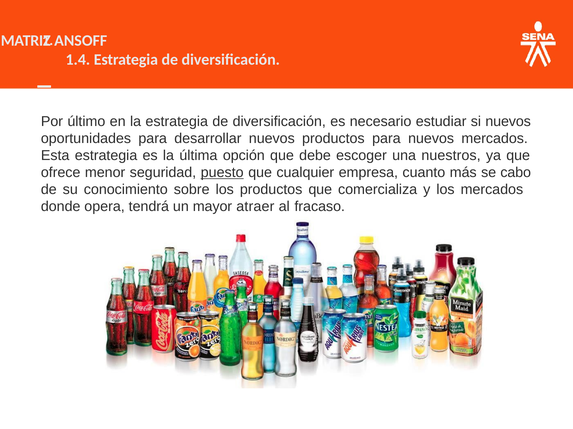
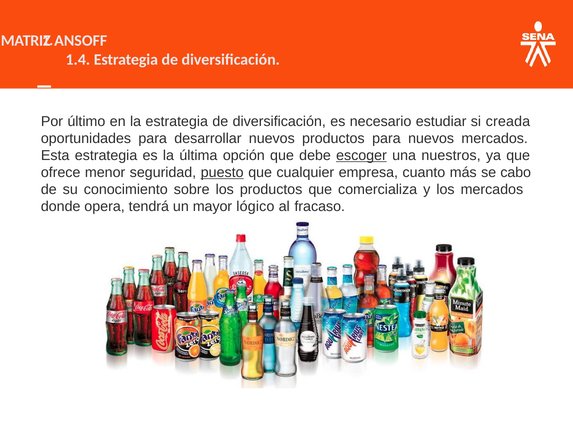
si nuevos: nuevos -> creada
escoger underline: none -> present
atraer: atraer -> lógico
